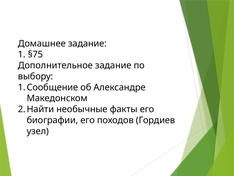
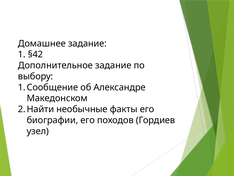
§75: §75 -> §42
